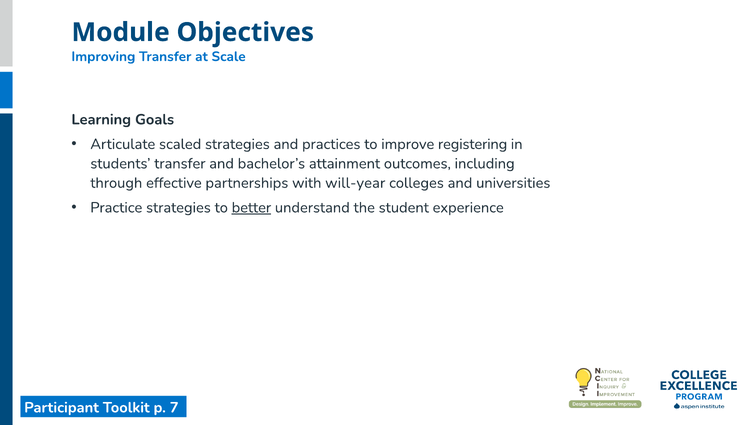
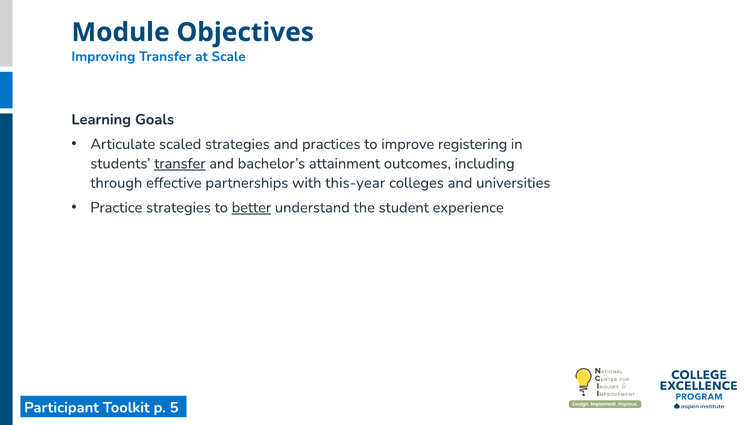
transfer at (180, 164) underline: none -> present
will-year: will-year -> this-year
7: 7 -> 5
